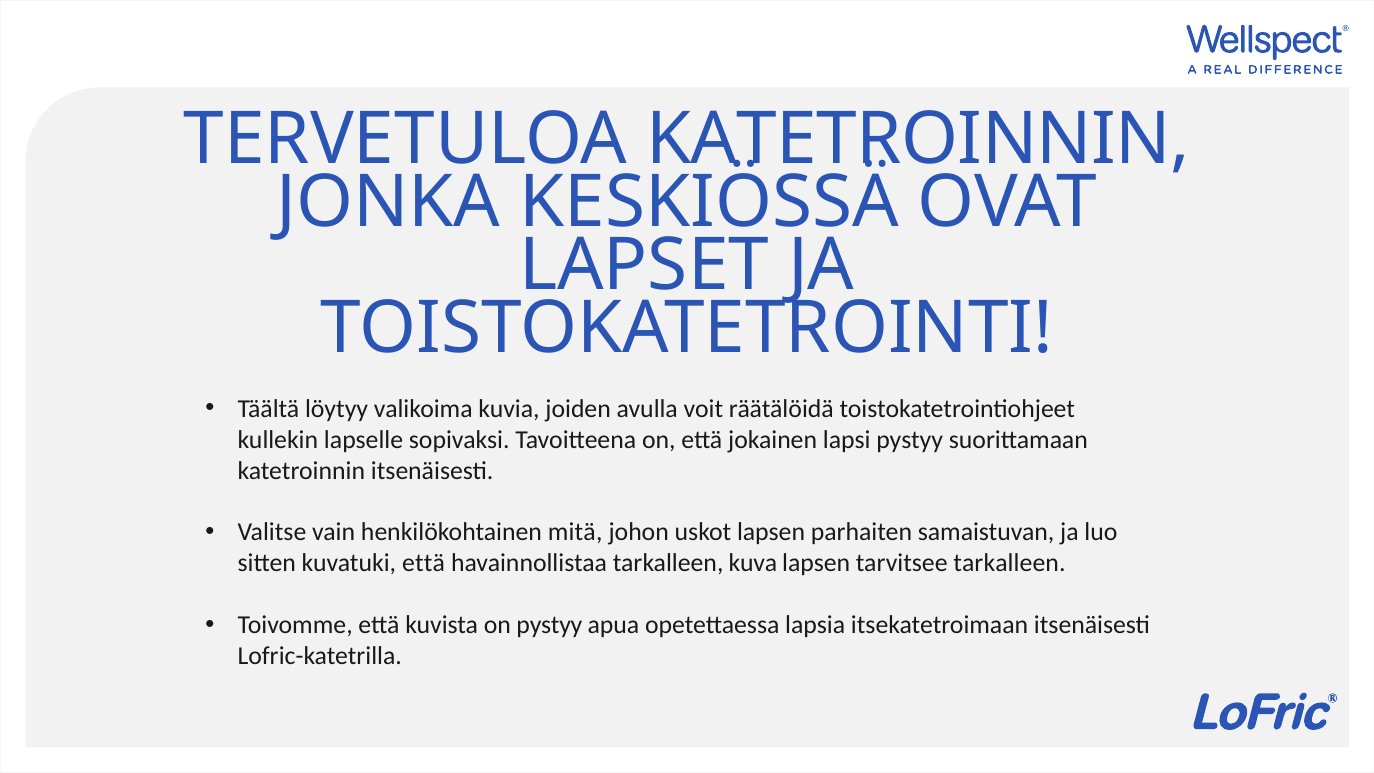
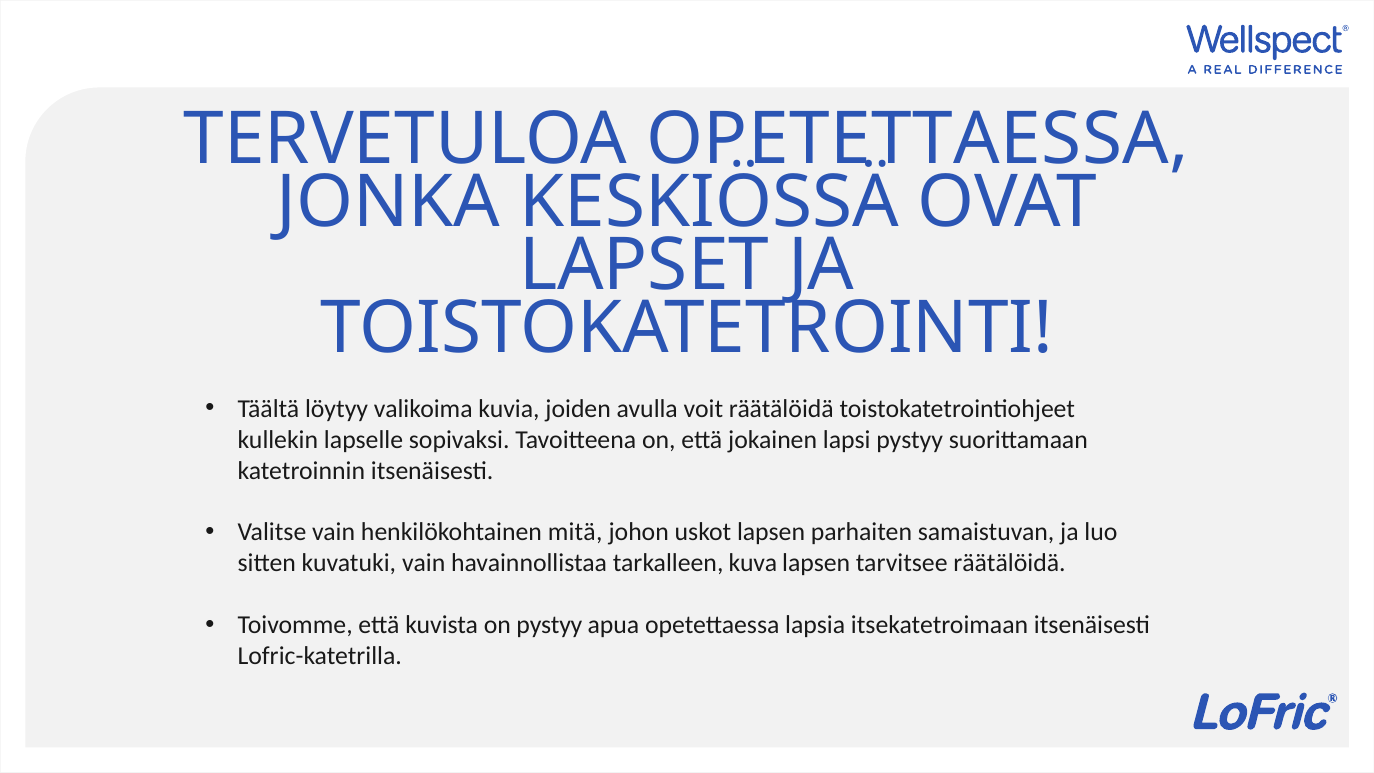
TERVETULOA KATETROINNIN: KATETROINNIN -> OPETETTAESSA
kuvatuki että: että -> vain
tarvitsee tarkalleen: tarkalleen -> räätälöidä
